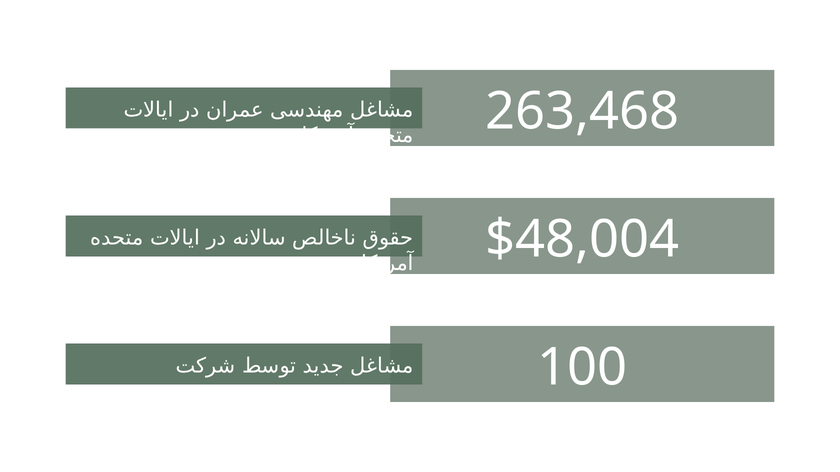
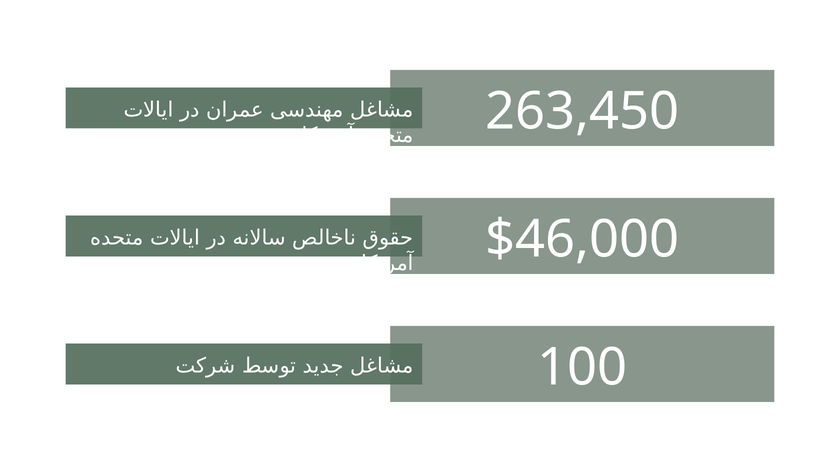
263,468: 263,468 -> 263,450
$48,004: $48,004 -> $46,000
